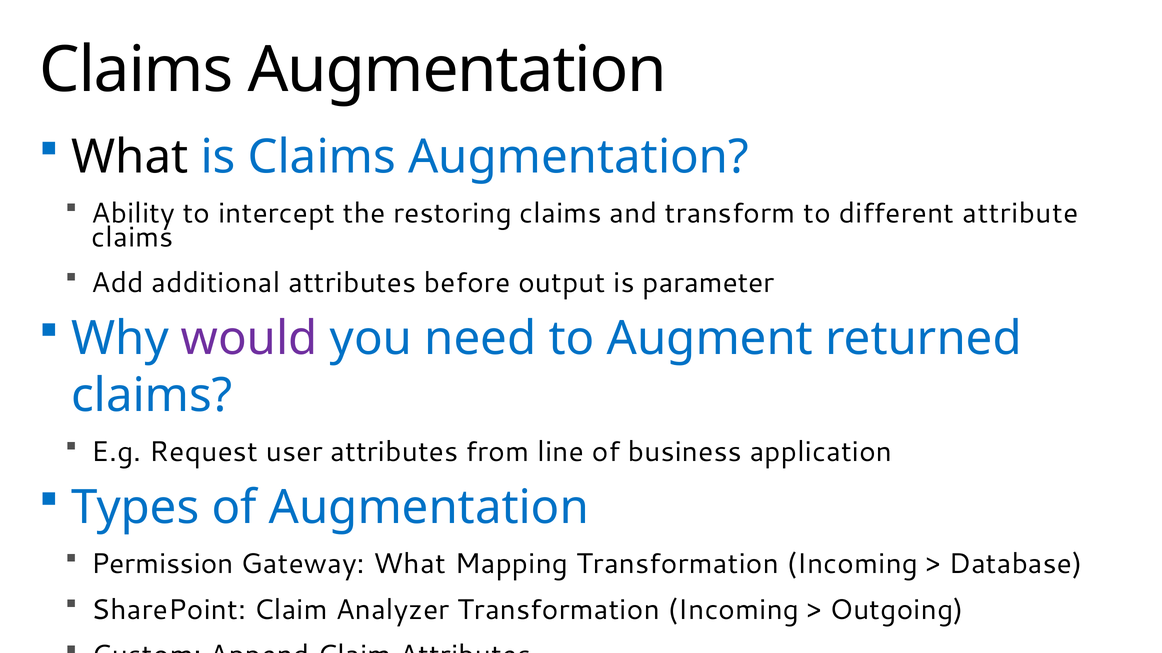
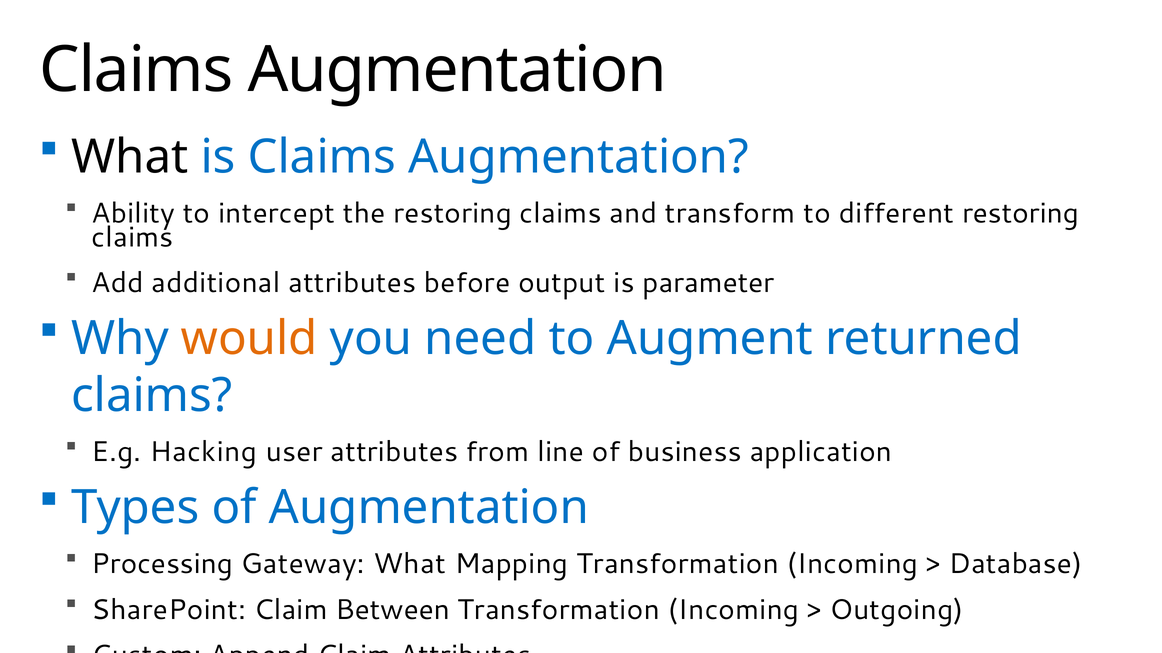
different attribute: attribute -> restoring
would colour: purple -> orange
Request: Request -> Hacking
Permission: Permission -> Processing
Analyzer: Analyzer -> Between
